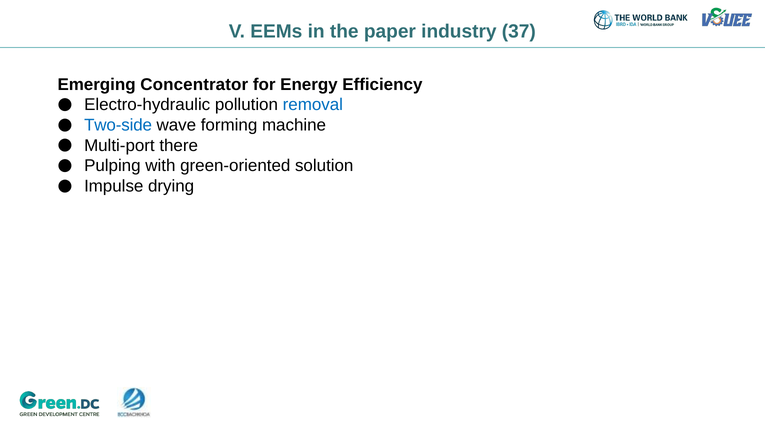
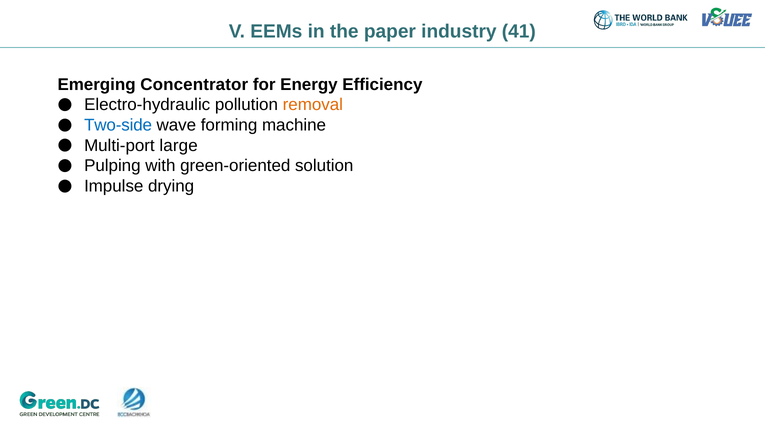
37: 37 -> 41
removal colour: blue -> orange
there: there -> large
